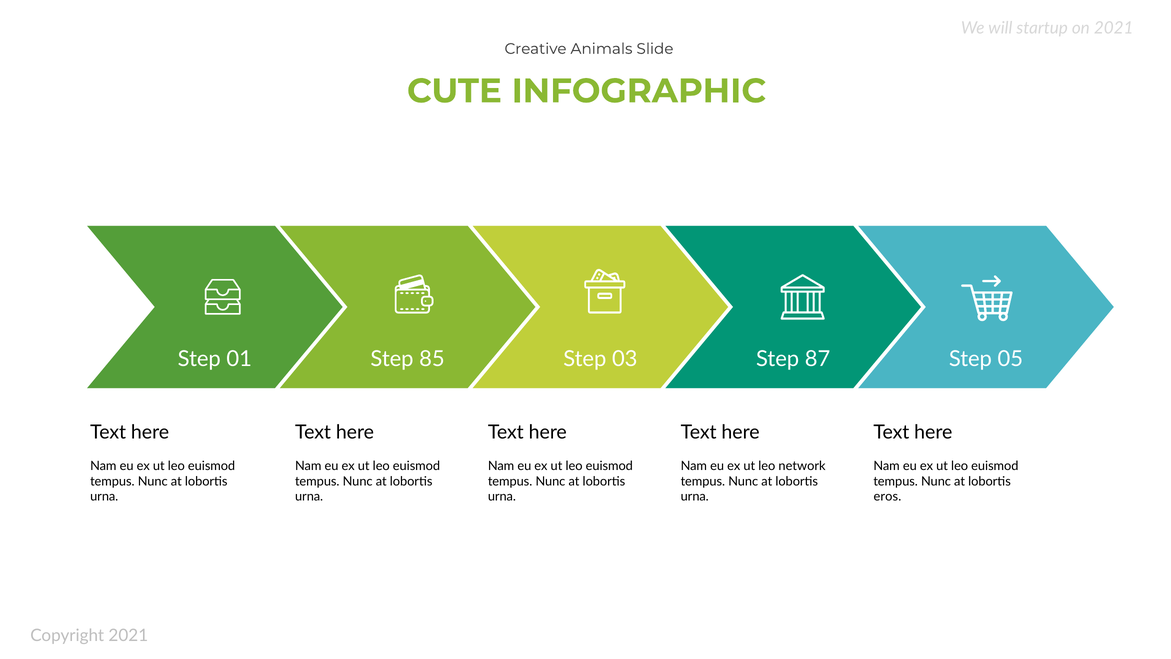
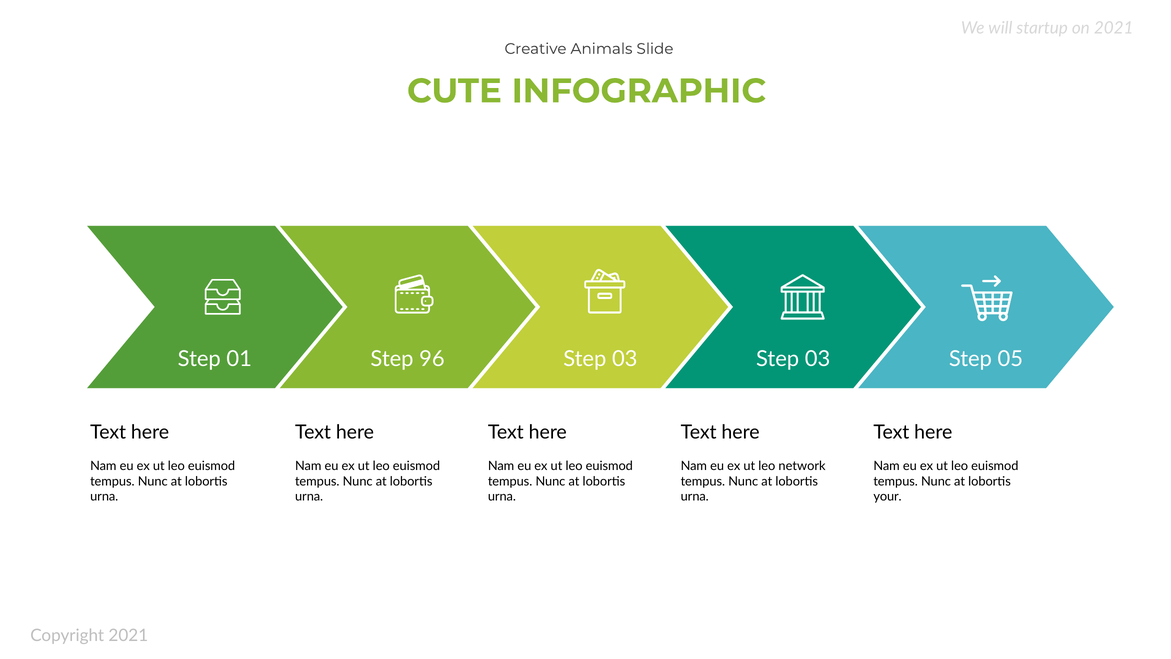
85: 85 -> 96
87 at (818, 359): 87 -> 03
eros: eros -> your
